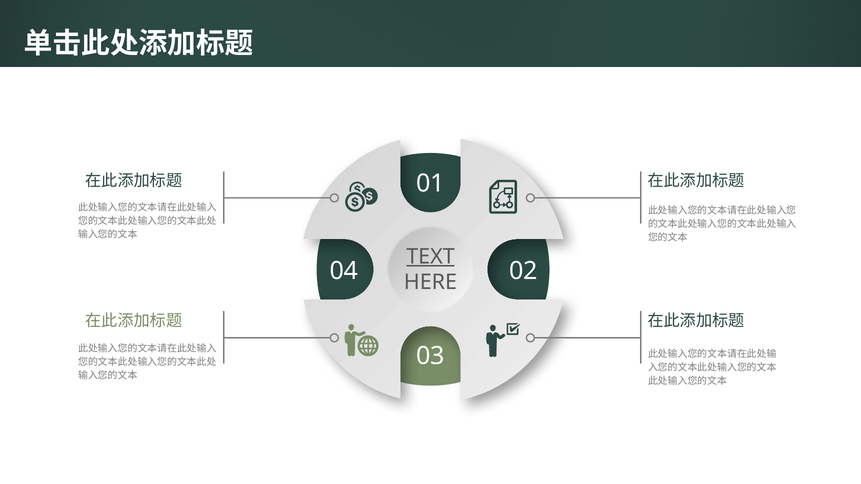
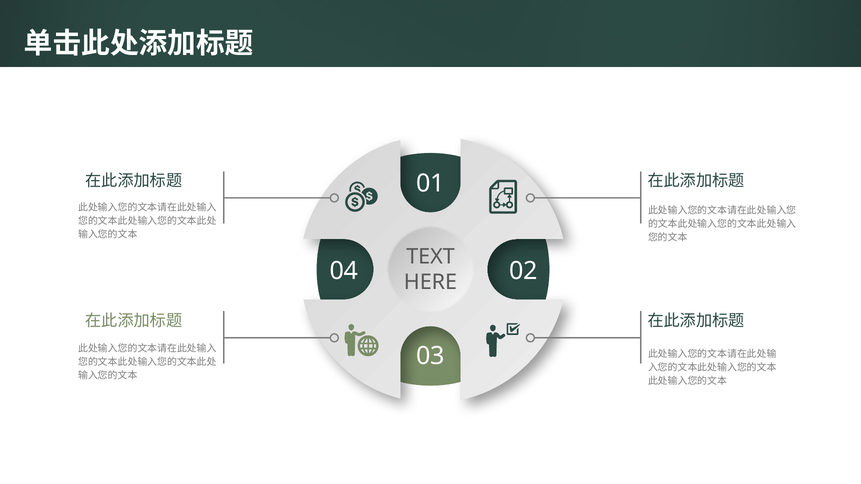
TEXT underline: present -> none
